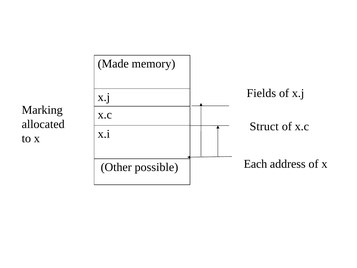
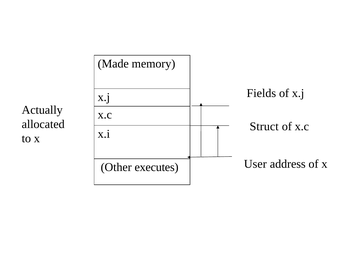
Marking: Marking -> Actually
Each: Each -> User
possible: possible -> executes
